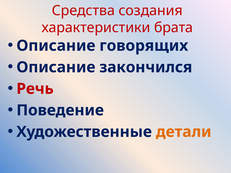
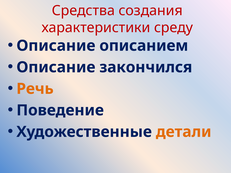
брата: брата -> среду
говорящих: говорящих -> описанием
Речь colour: red -> orange
